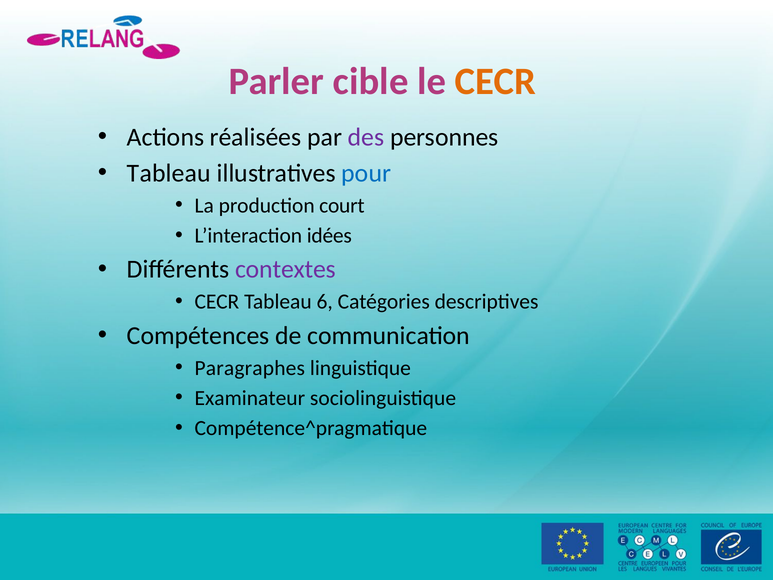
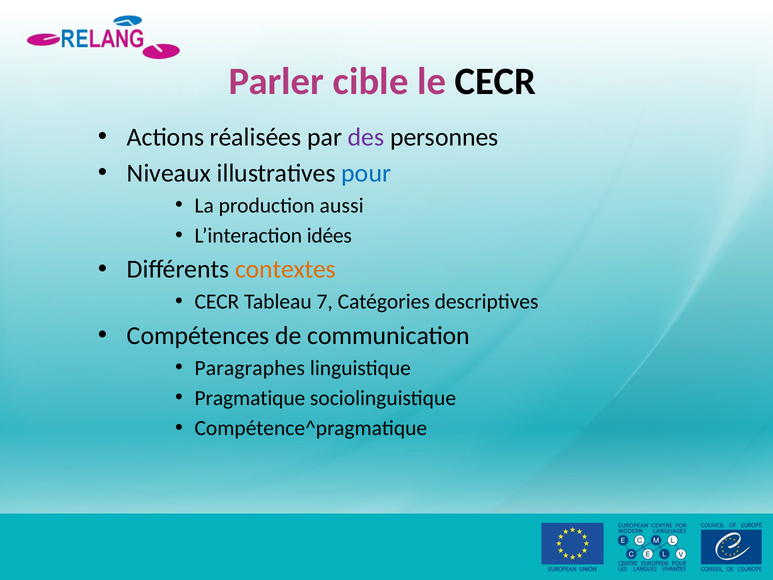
CECR at (495, 81) colour: orange -> black
Tableau at (169, 173): Tableau -> Niveaux
court: court -> aussi
contextes colour: purple -> orange
6: 6 -> 7
Examinateur: Examinateur -> Pragmatique
